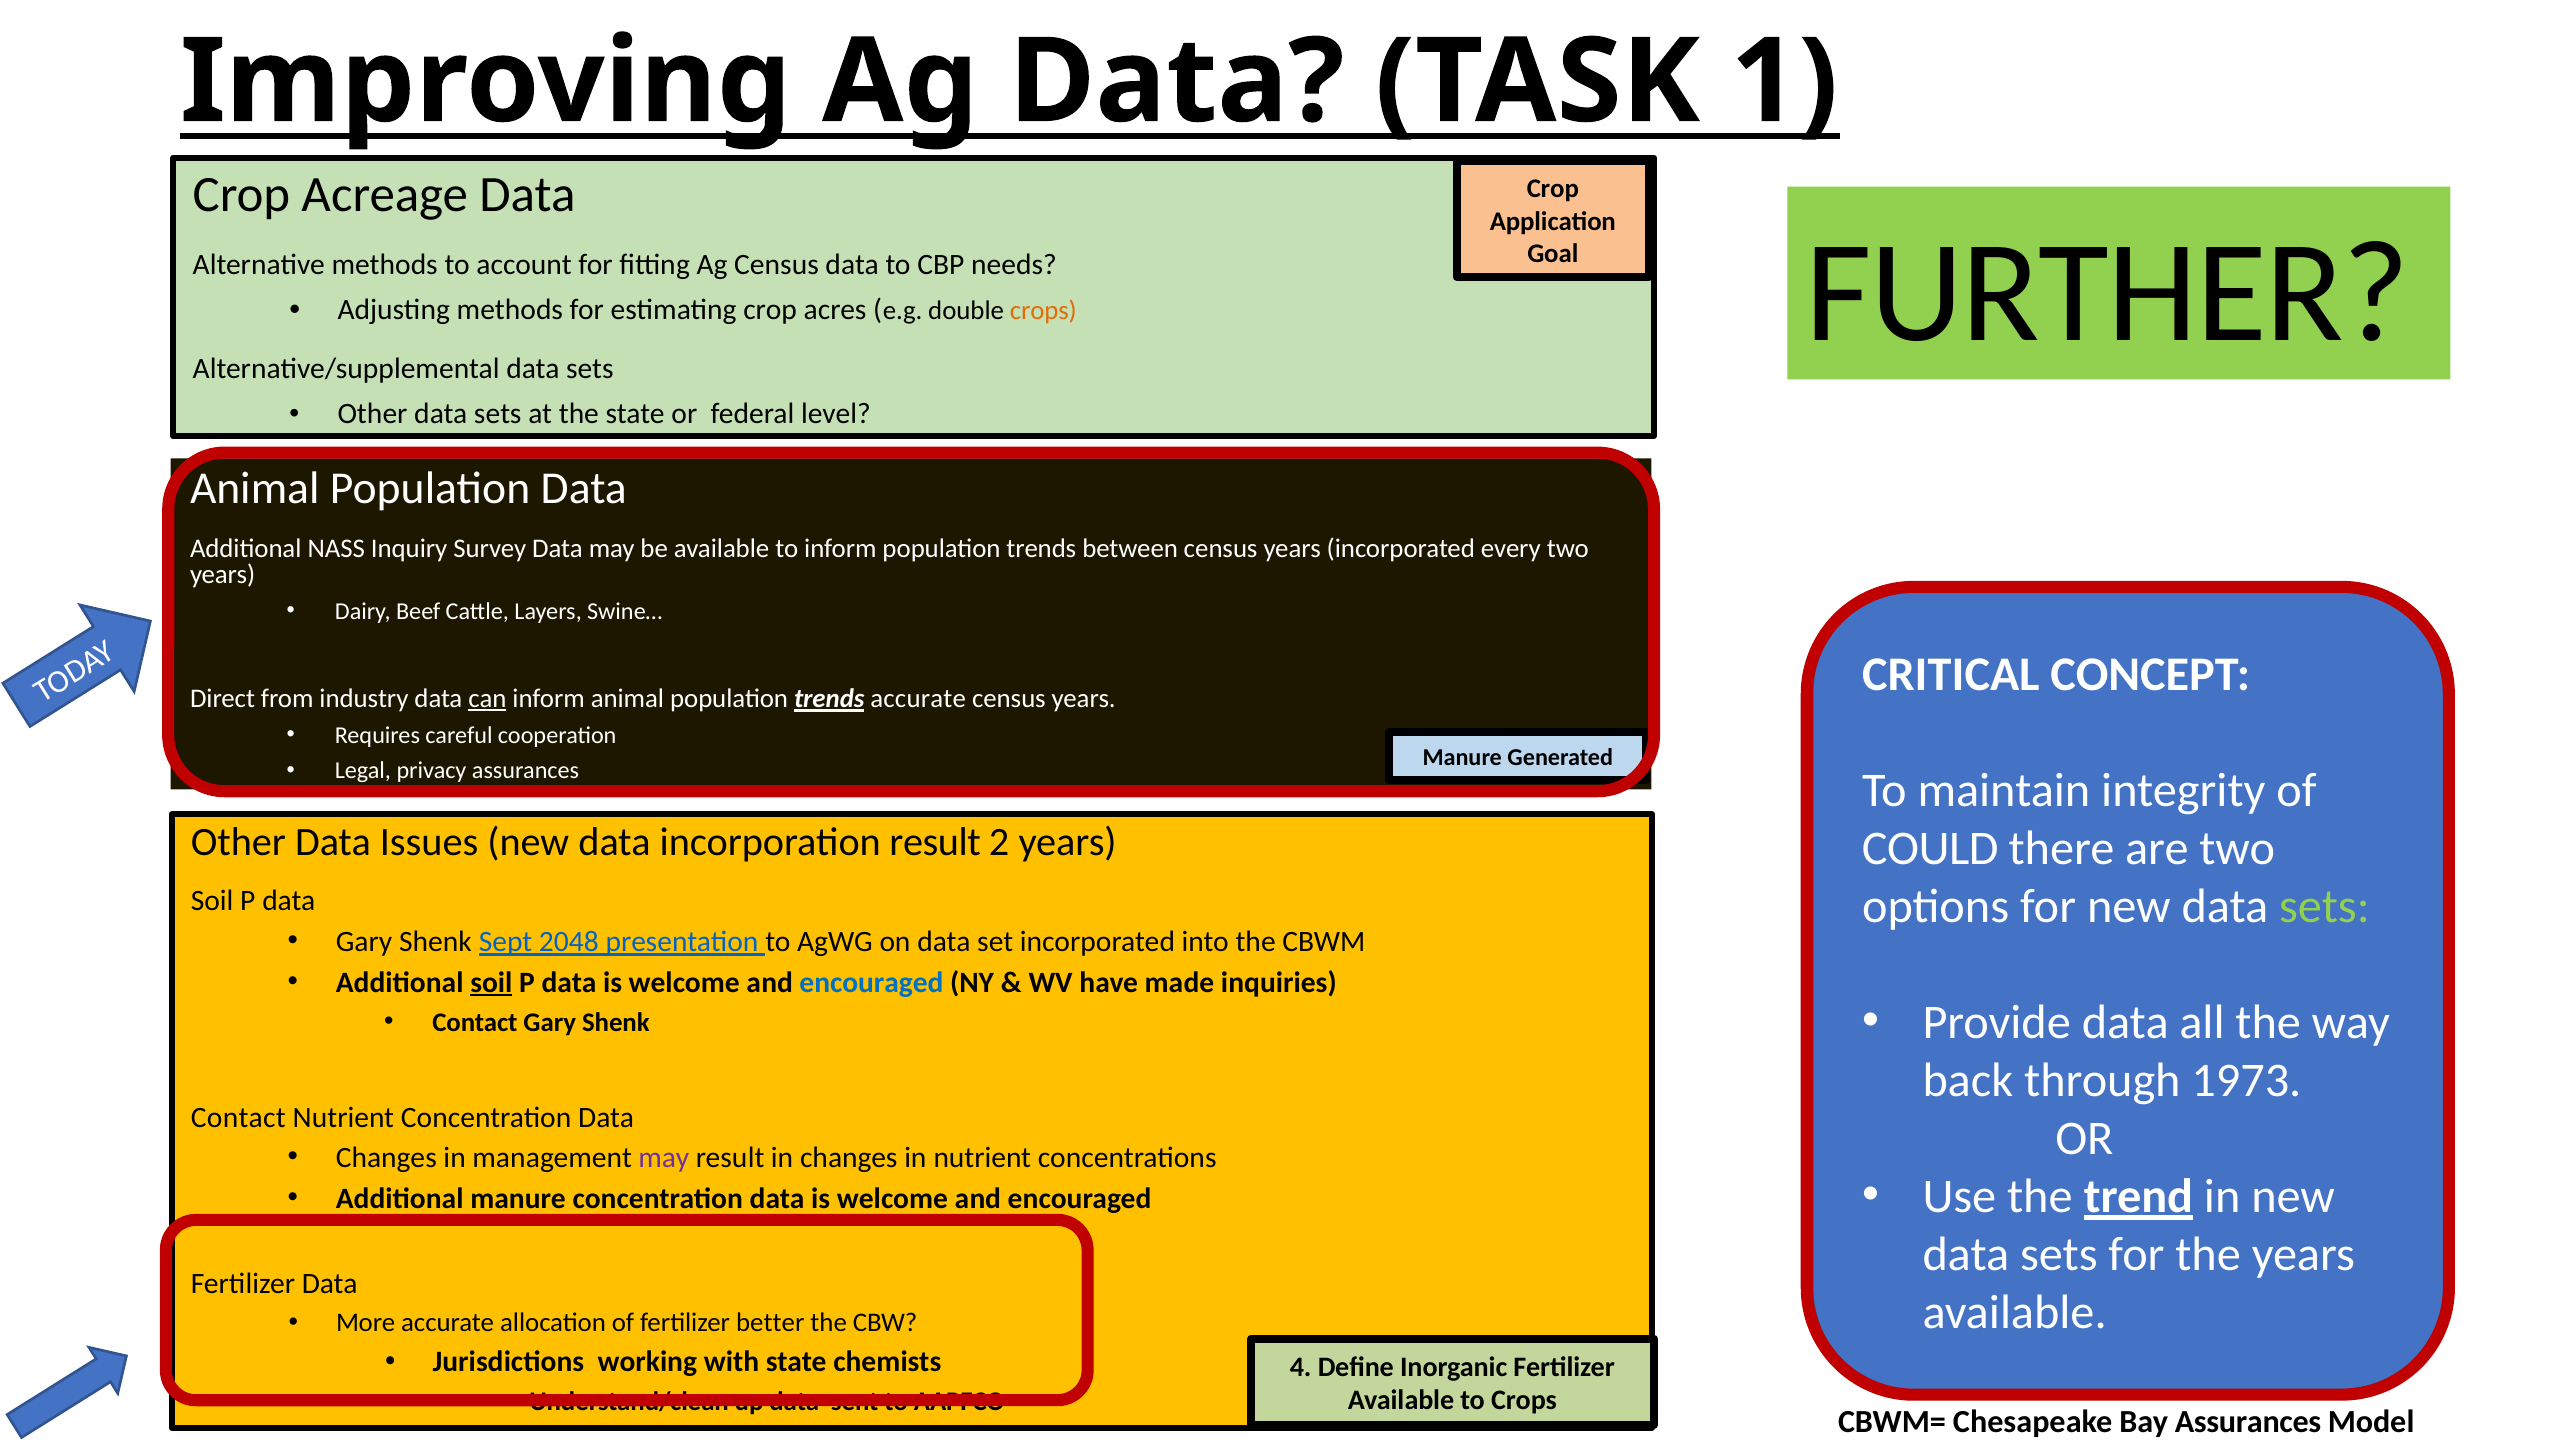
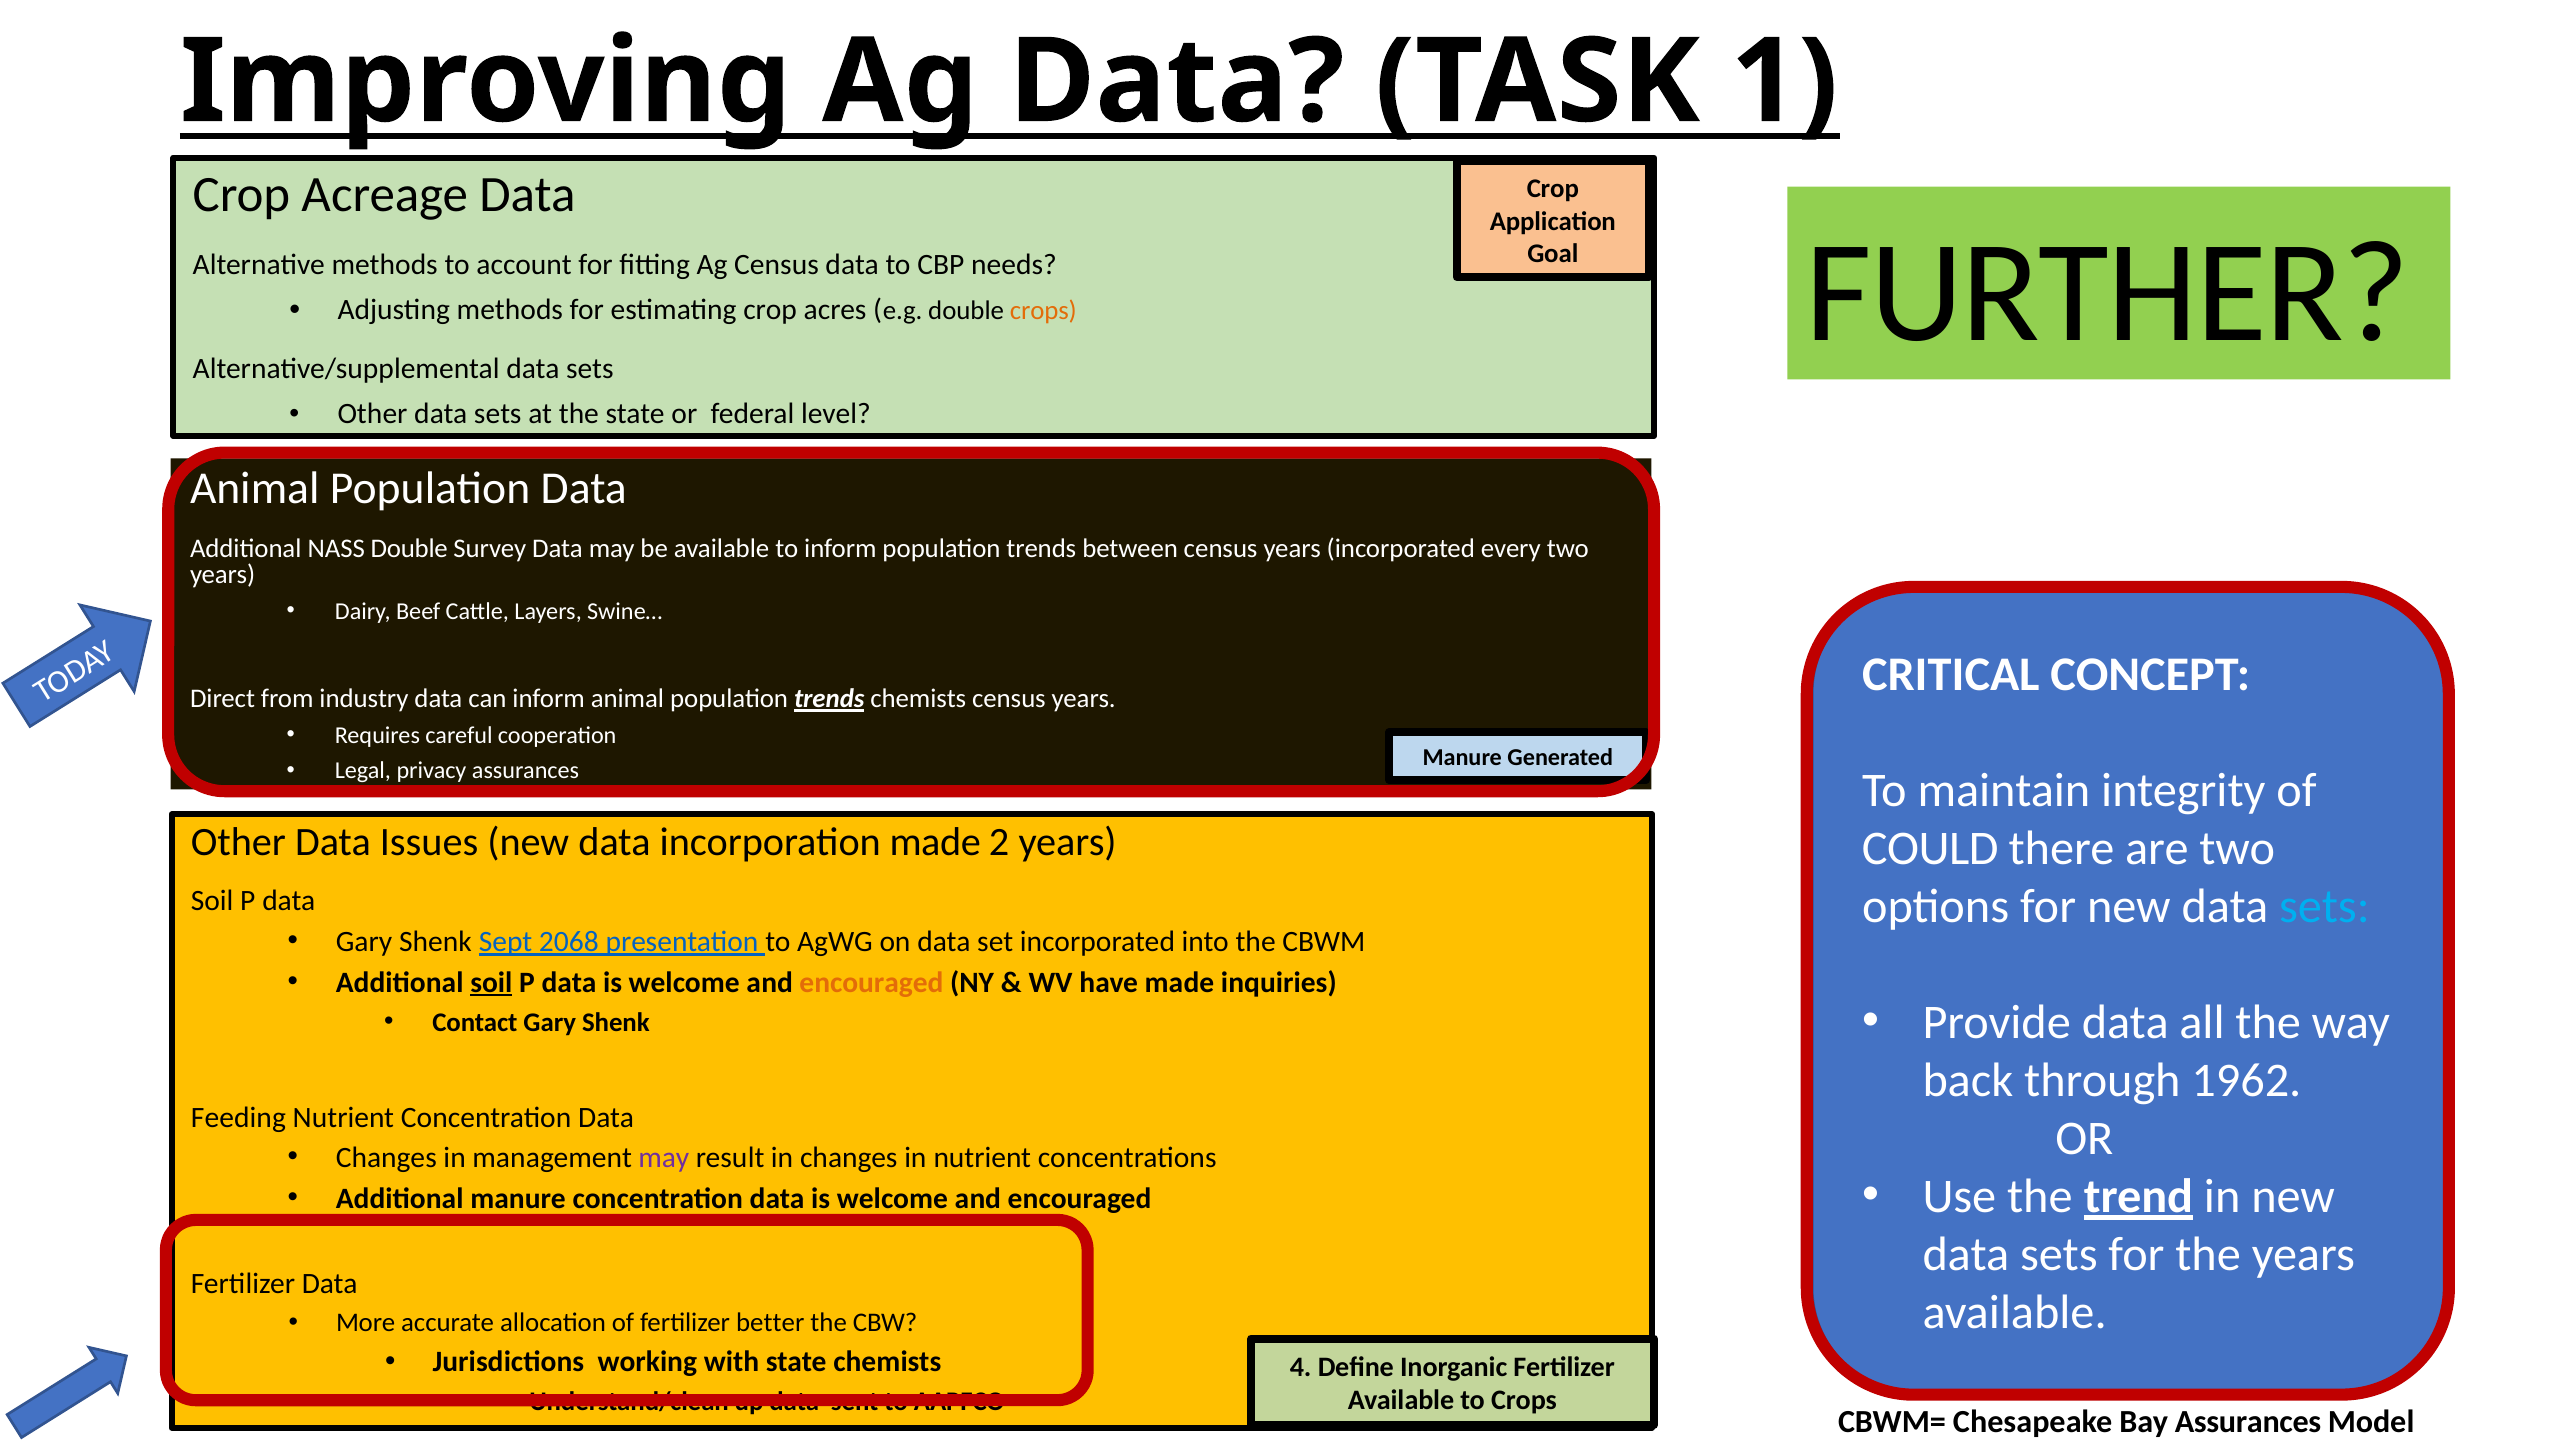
NASS Inquiry: Inquiry -> Double
can underline: present -> none
trends accurate: accurate -> chemists
incorporation result: result -> made
sets at (2324, 907) colour: light green -> light blue
2048: 2048 -> 2068
encouraged at (871, 983) colour: blue -> orange
1973: 1973 -> 1962
Contact at (238, 1117): Contact -> Feeding
